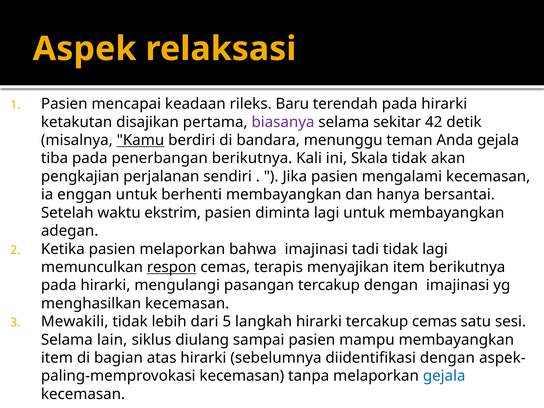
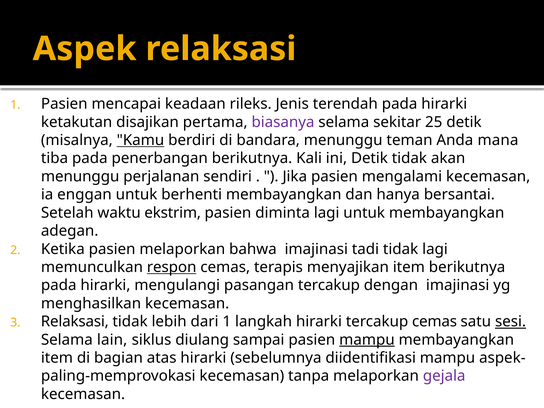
Baru: Baru -> Jenis
42: 42 -> 25
Anda gejala: gejala -> mana
ini Skala: Skala -> Detik
pengkajian at (80, 176): pengkajian -> menunggu
3 Mewakili: Mewakili -> Relaksasi
dari 5: 5 -> 1
sesi underline: none -> present
mampu at (367, 340) underline: none -> present
diidentifikasi dengan: dengan -> mampu
gejala at (444, 376) colour: blue -> purple
